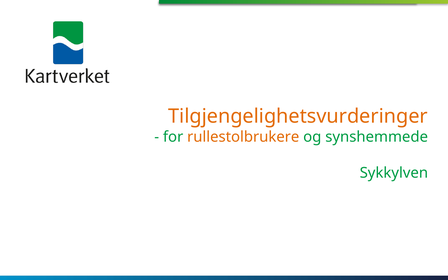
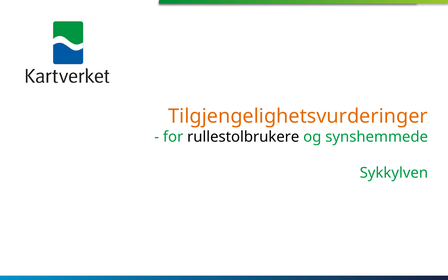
rullestolbrukere colour: orange -> black
